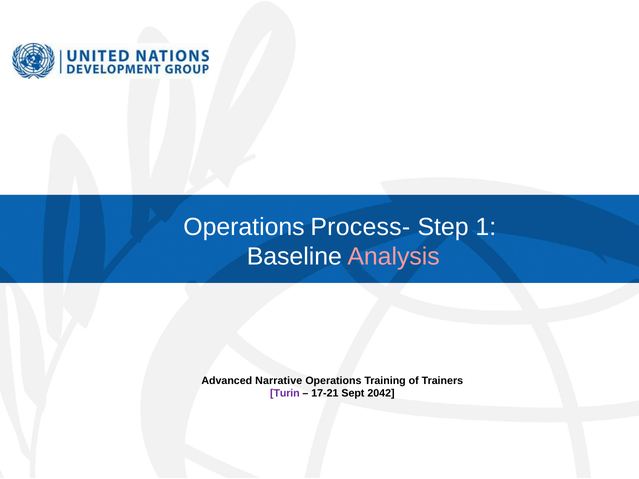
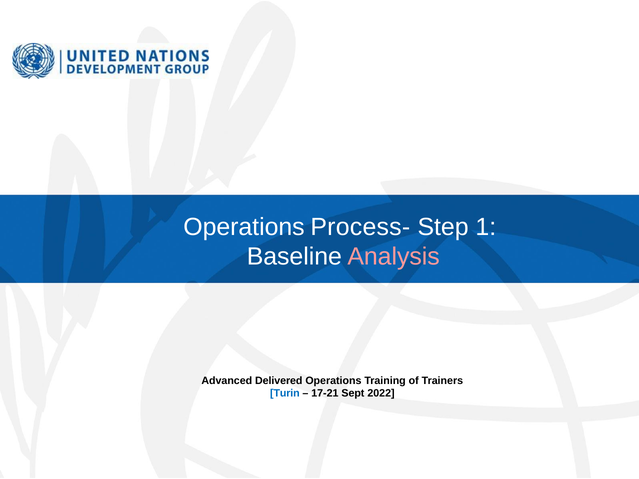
Narrative: Narrative -> Delivered
Turin colour: purple -> blue
2042: 2042 -> 2022
